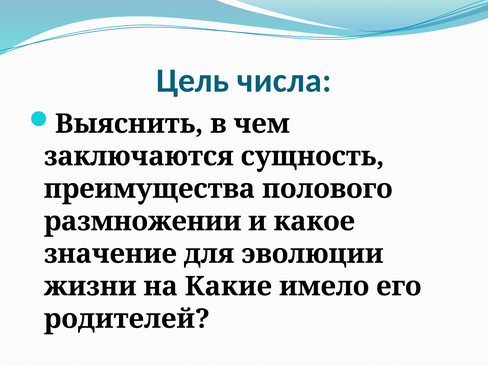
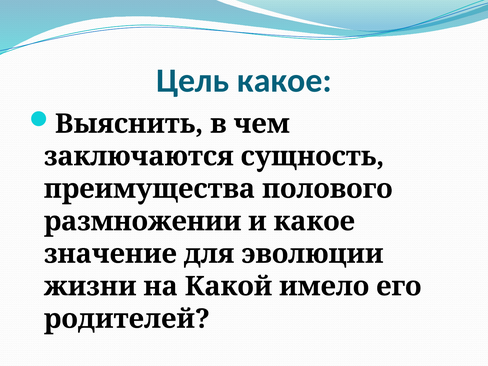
Цель числа: числа -> какое
Какие: Какие -> Какой
